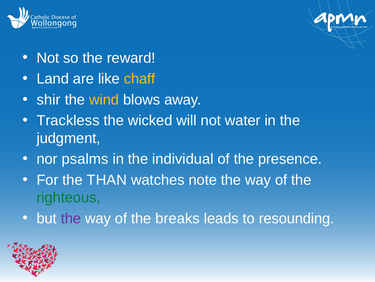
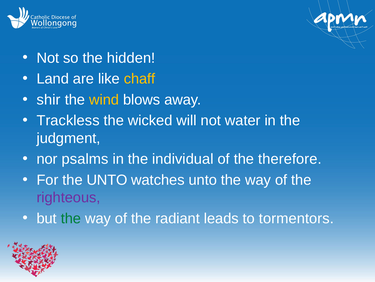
reward: reward -> hidden
presence: presence -> therefore
the THAN: THAN -> UNTO
watches note: note -> unto
righteous colour: green -> purple
the at (71, 218) colour: purple -> green
breaks: breaks -> radiant
resounding: resounding -> tormentors
